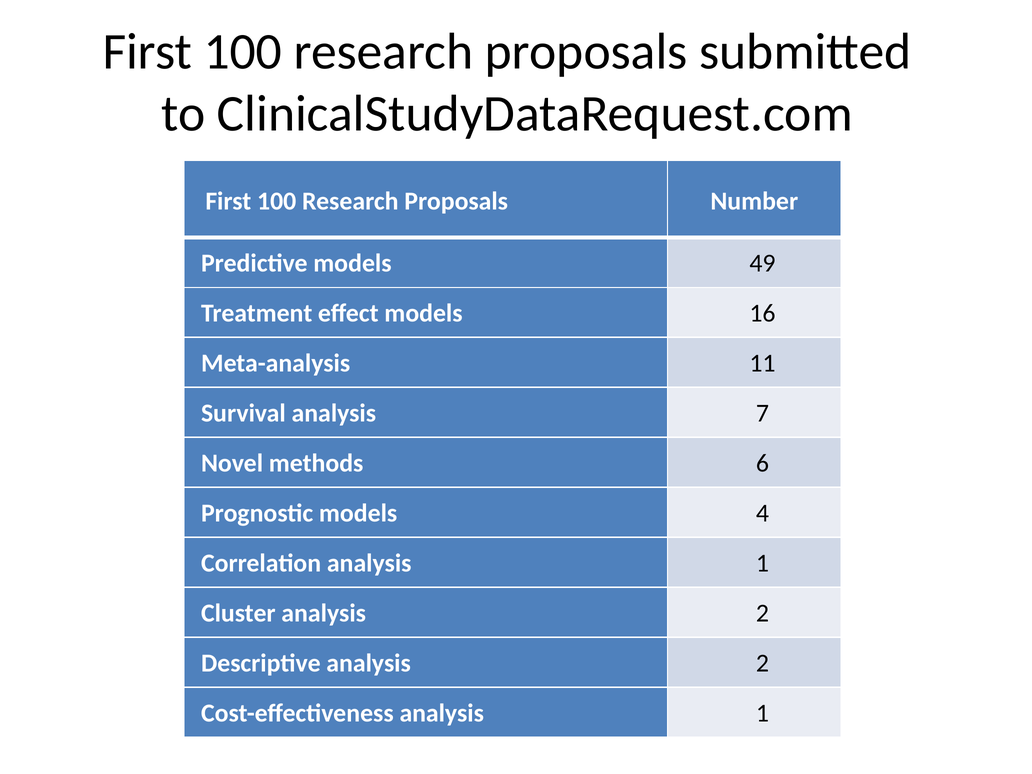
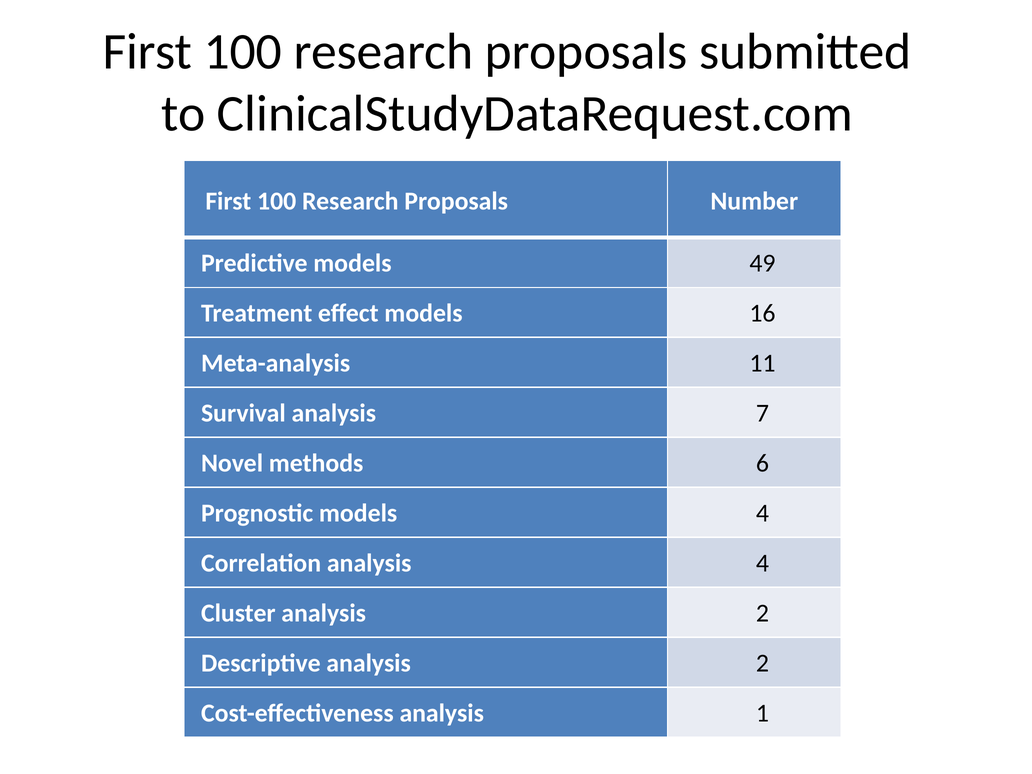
Correlation analysis 1: 1 -> 4
